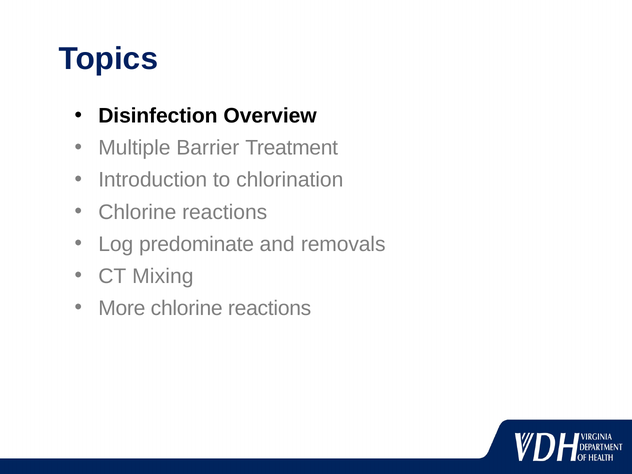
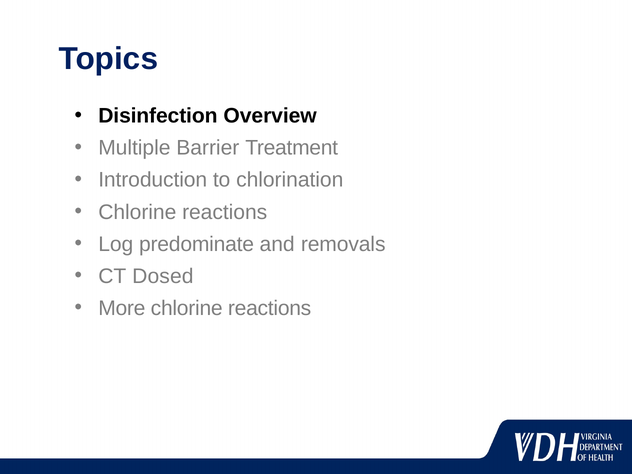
Mixing: Mixing -> Dosed
